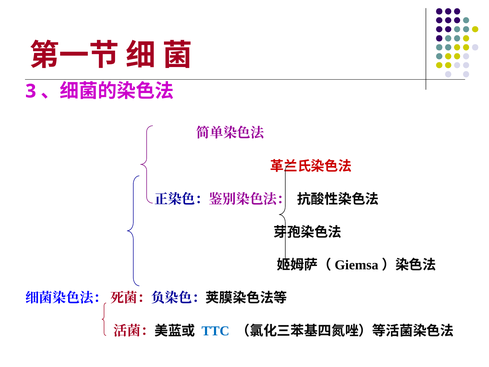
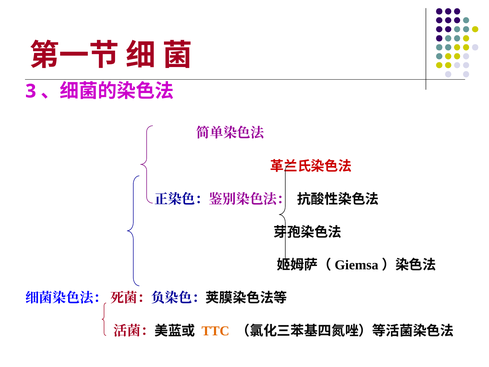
TTC colour: blue -> orange
